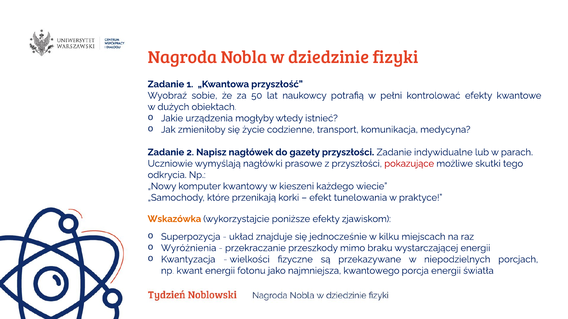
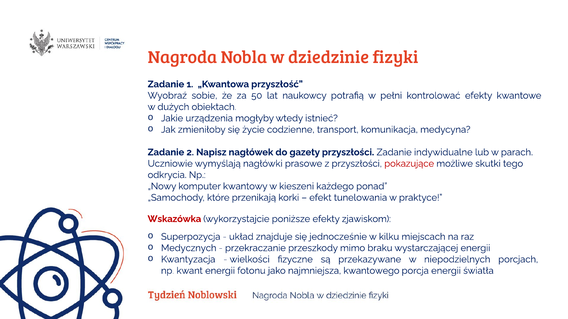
wiecie: wiecie -> ponad
Wskazówka colour: orange -> red
Wyróżnienia: Wyróżnienia -> Medycznych
